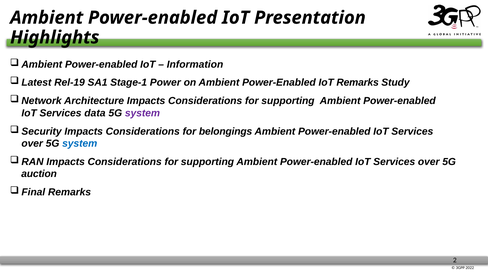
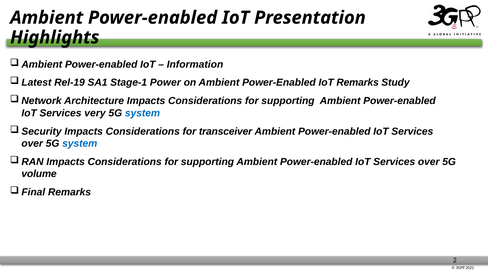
data: data -> very
system at (142, 113) colour: purple -> blue
belongings: belongings -> transceiver
auction: auction -> volume
